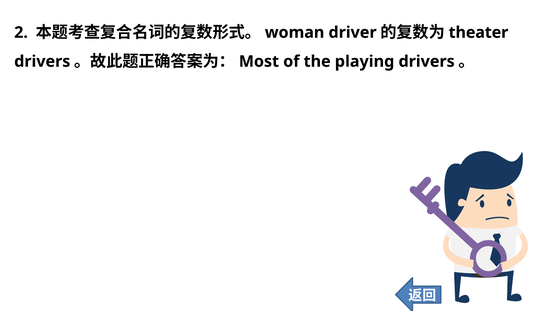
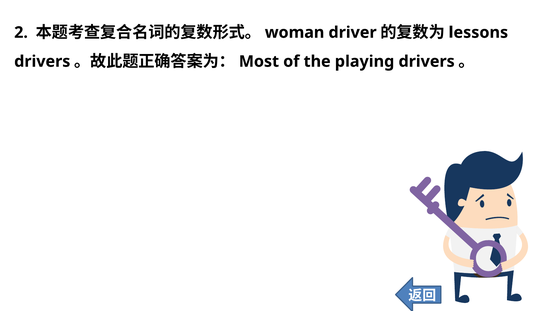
theater: theater -> lessons
